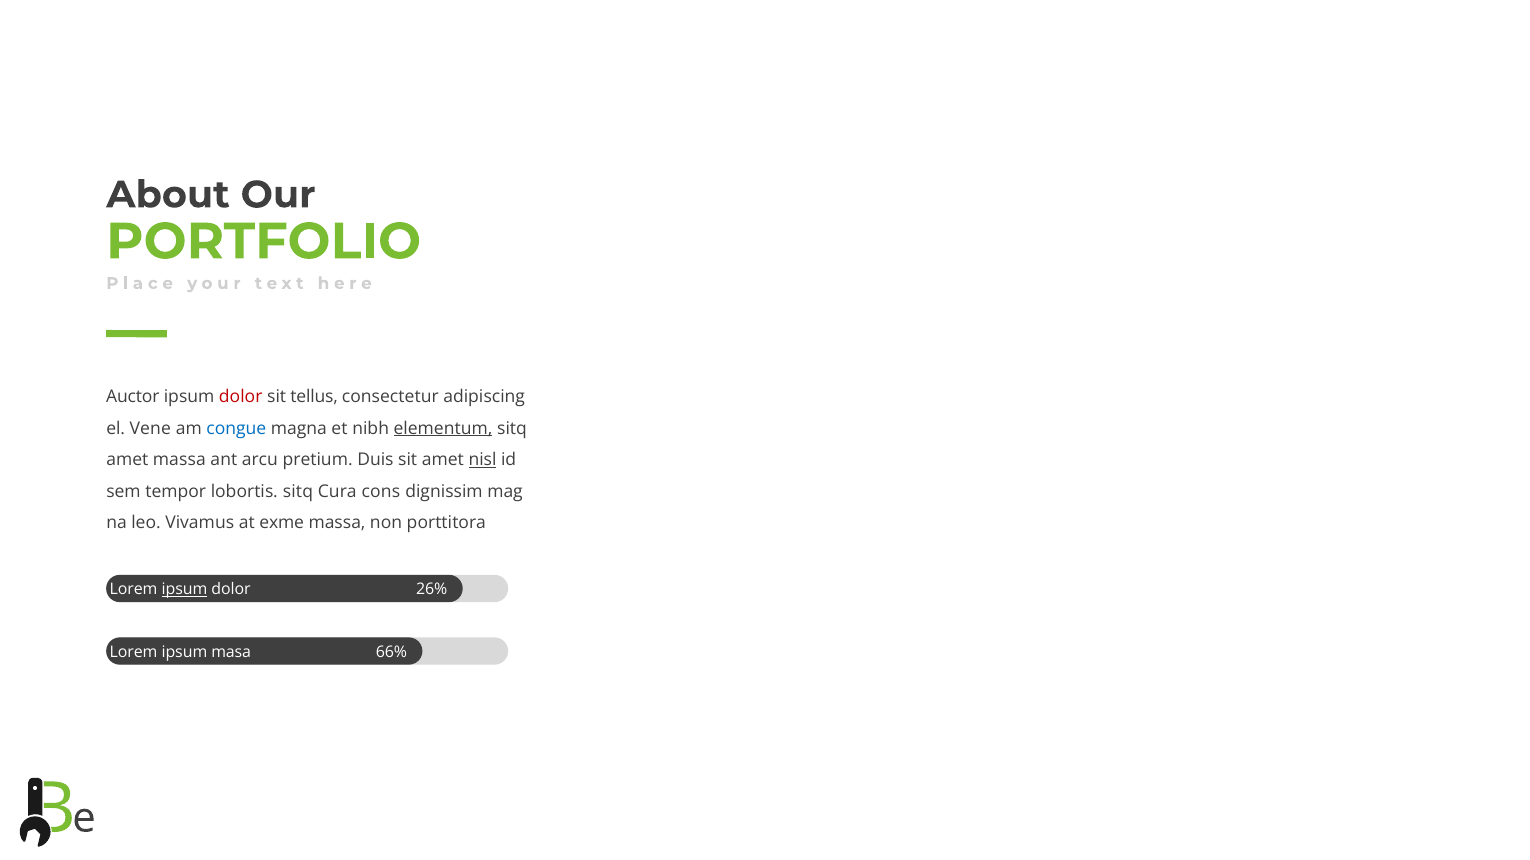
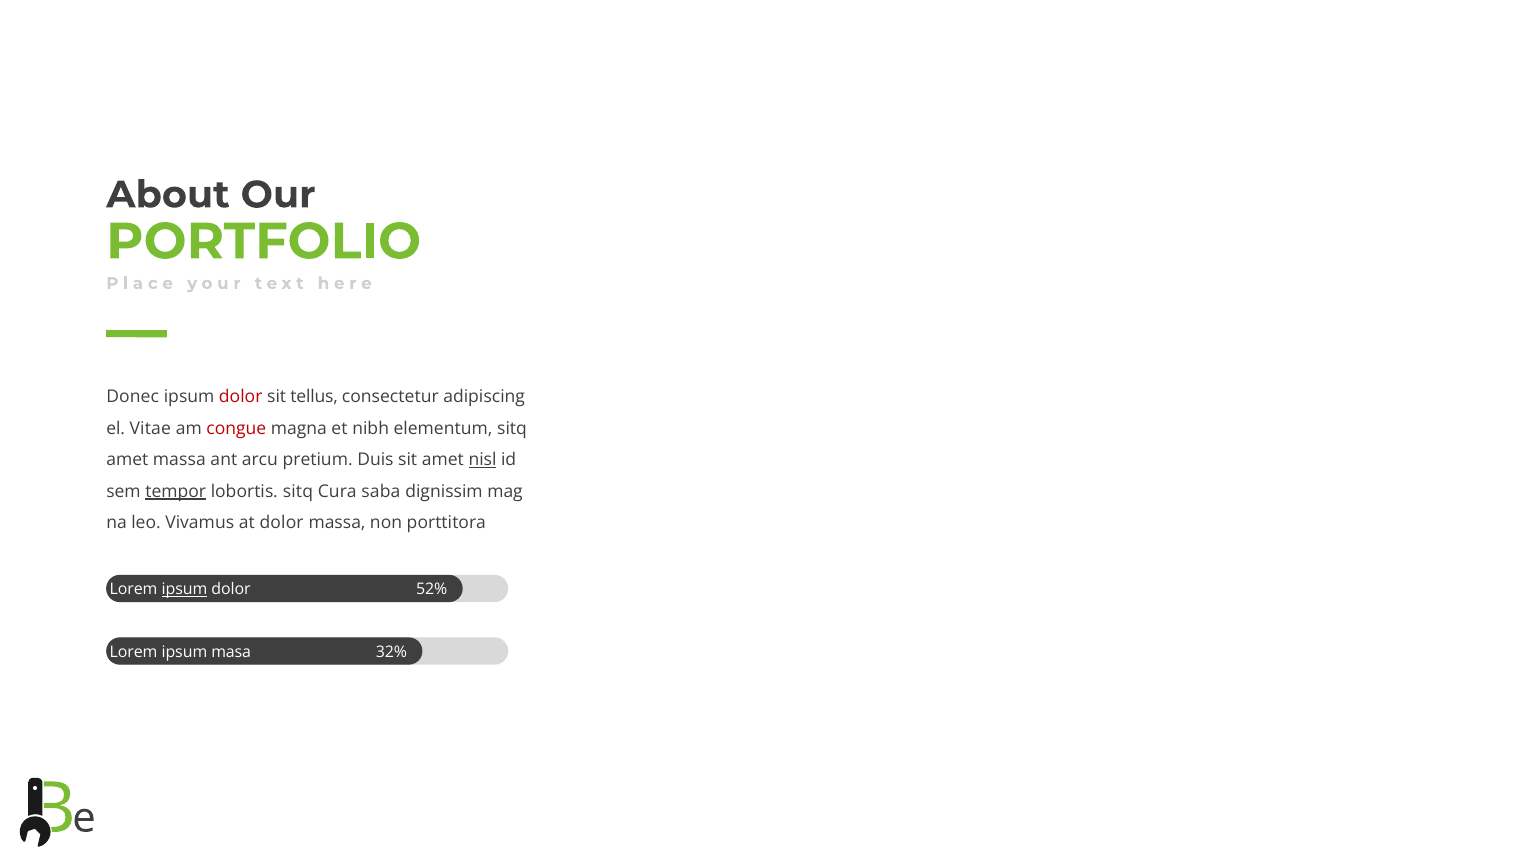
Auctor: Auctor -> Donec
Vene: Vene -> Vitae
congue colour: blue -> red
elementum underline: present -> none
tempor underline: none -> present
cons: cons -> saba
at exme: exme -> dolor
26%: 26% -> 52%
66%: 66% -> 32%
